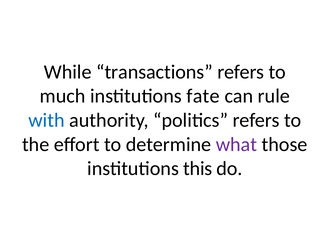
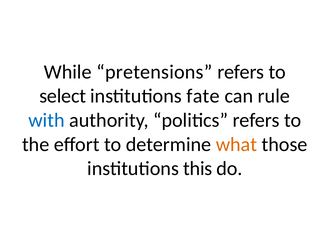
transactions: transactions -> pretensions
much: much -> select
what colour: purple -> orange
